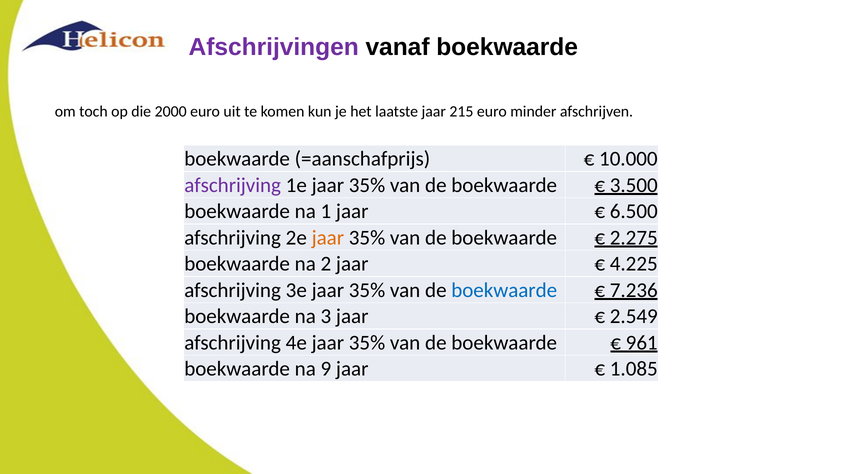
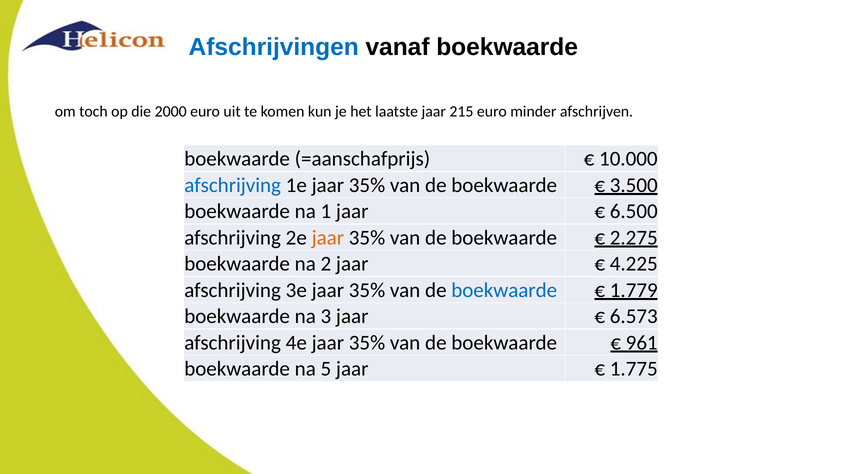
Afschrijvingen colour: purple -> blue
afschrijving at (233, 185) colour: purple -> blue
7.236: 7.236 -> 1.779
2.549: 2.549 -> 6.573
9: 9 -> 5
1.085: 1.085 -> 1.775
